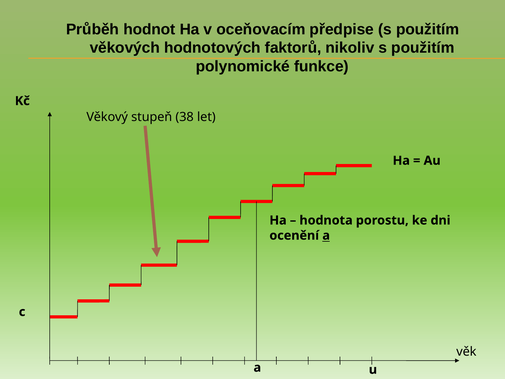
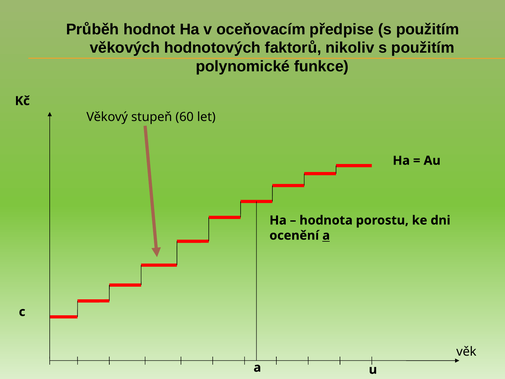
38: 38 -> 60
